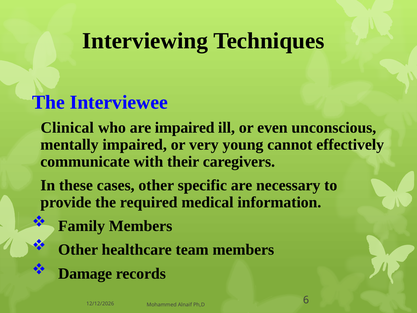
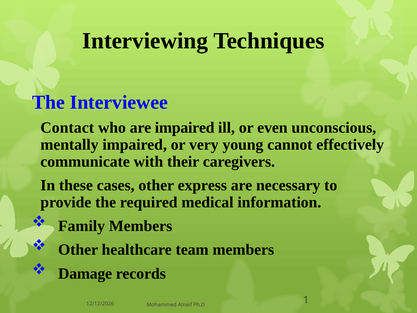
Clinical: Clinical -> Contact
specific: specific -> express
6: 6 -> 1
